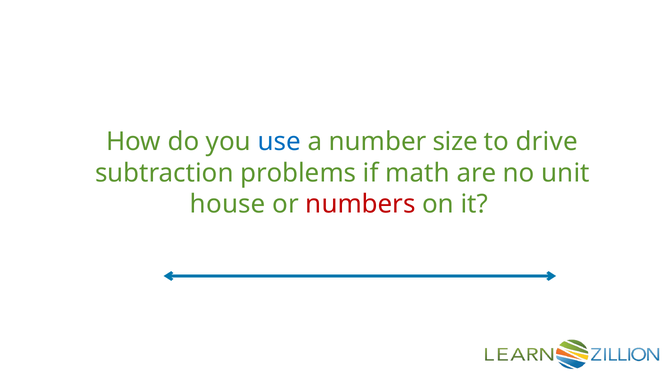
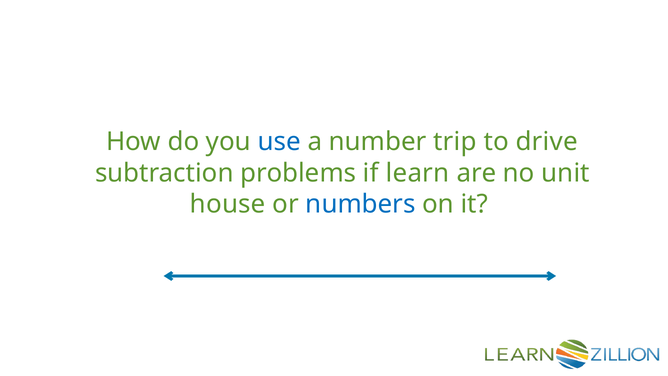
size: size -> trip
math: math -> learn
numbers colour: red -> blue
